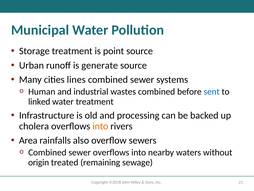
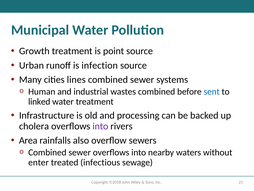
Storage: Storage -> Growth
generate: generate -> infection
into at (100, 126) colour: orange -> purple
origin: origin -> enter
remaining: remaining -> infectious
